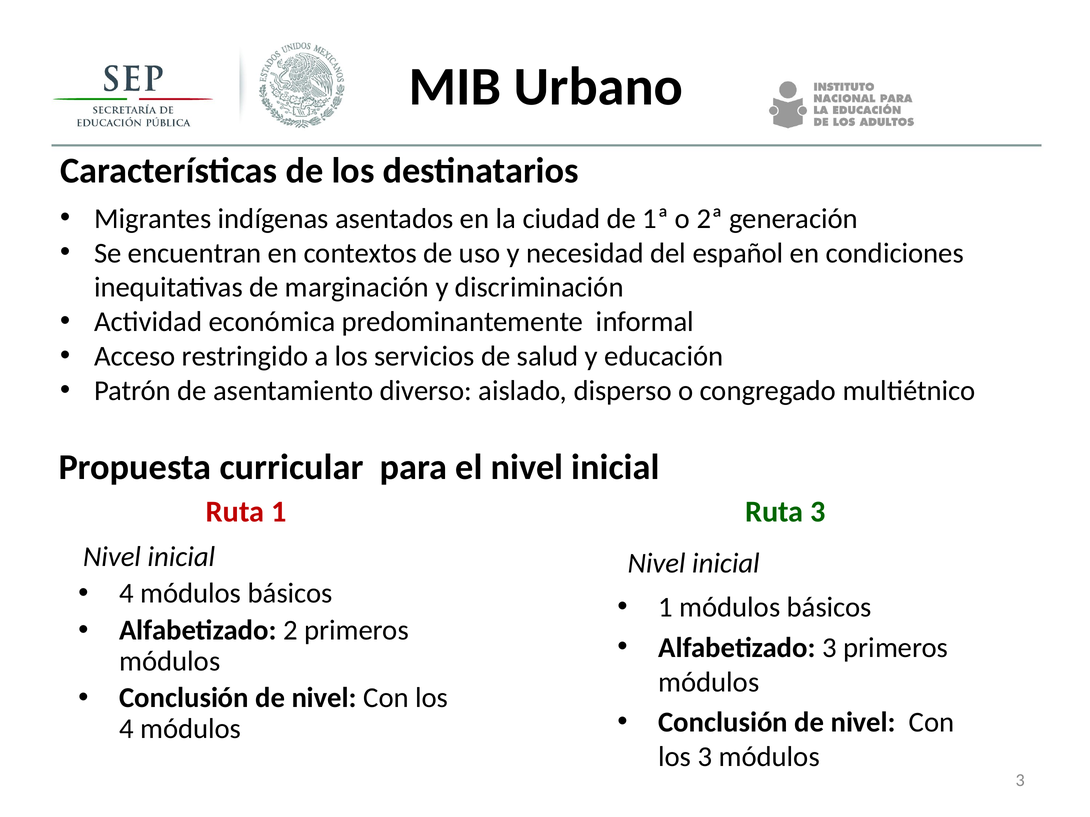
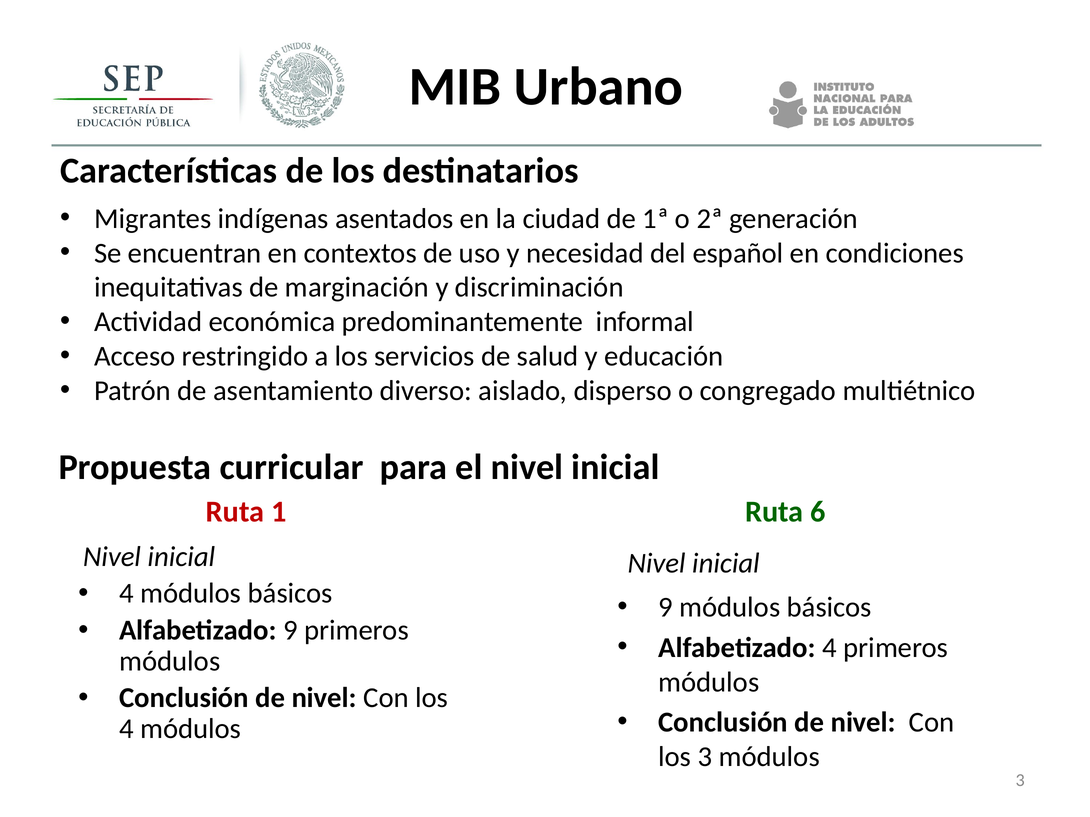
Ruta 3: 3 -> 6
1 at (666, 608): 1 -> 9
Alfabetizado 2: 2 -> 9
Alfabetizado 3: 3 -> 4
